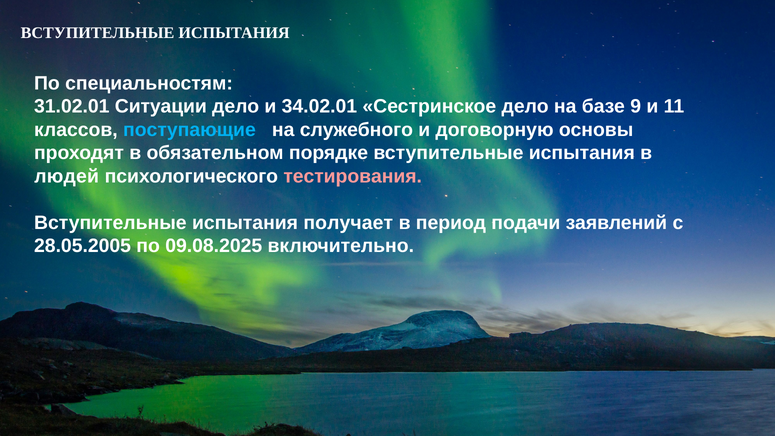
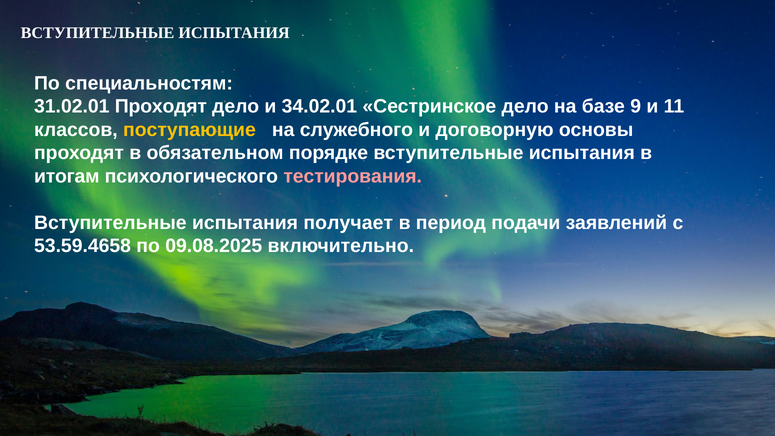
31.02.01 Ситуации: Ситуации -> Проходят
поступающие colour: light blue -> yellow
людей: людей -> итогам
28.05.2005: 28.05.2005 -> 53.59.4658
